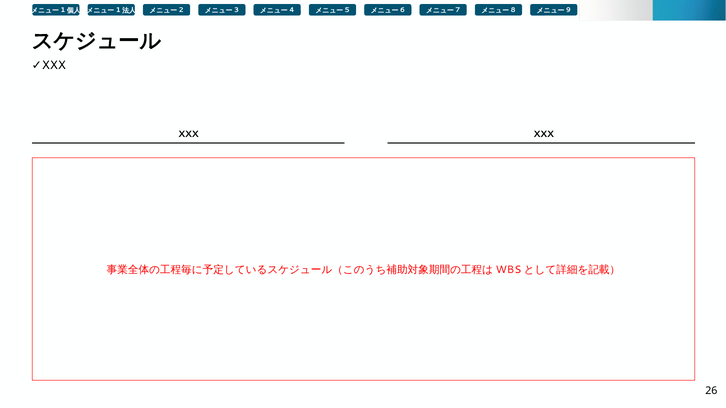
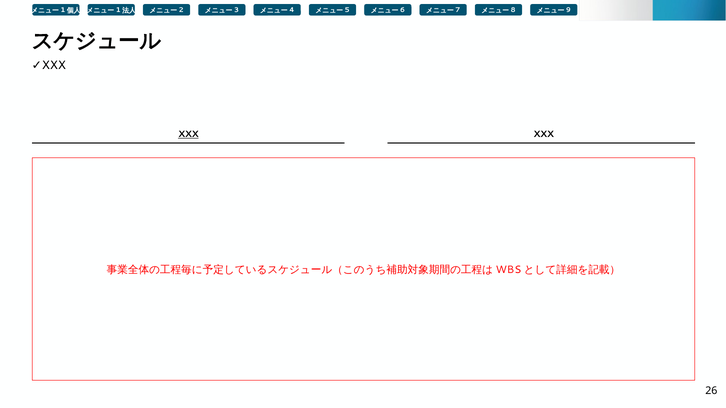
XXX at (188, 135) underline: none -> present
